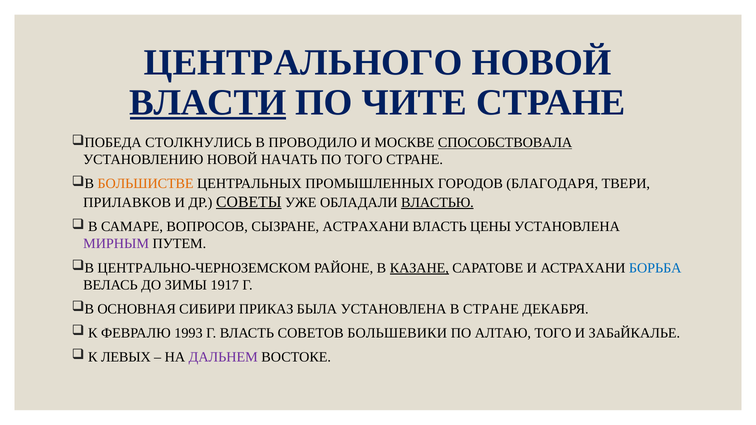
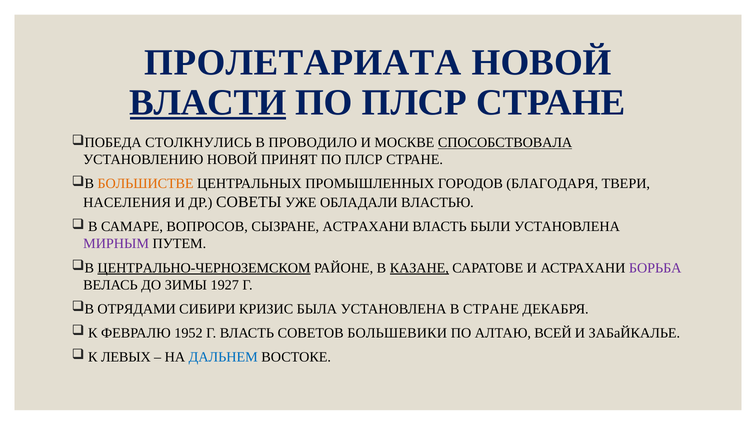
ЦЕНТРАЛЬНОГО: ЦЕНТРАЛЬНОГО -> ПРОЛЕТАРИАТА
ЧИТЕ at (414, 102): ЧИТЕ -> ПЛСР
НАЧАТЬ: НАЧАТЬ -> ПРИНЯТ
ТОГО at (364, 160): ТОГО -> ПЛСР
ПРИЛАВКОВ: ПРИЛАВКОВ -> НАСЕЛЕНИЯ
СОВЕТЫ underline: present -> none
ВЛАСТЬЮ underline: present -> none
ЦЕНЫ: ЦЕНЫ -> БЫЛИ
ЦЕНТРАЛЬНО-ЧЕРНОЗЕМСКОМ underline: none -> present
БОРЬБА colour: blue -> purple
1917: 1917 -> 1927
ОСНОВНАЯ: ОСНОВНАЯ -> ОТРЯДАМИ
ПРИКАЗ: ПРИКАЗ -> КРИЗИС
1993: 1993 -> 1952
АЛТАЮ ТОГО: ТОГО -> ВСЕЙ
ДАЛЬНЕМ colour: purple -> blue
